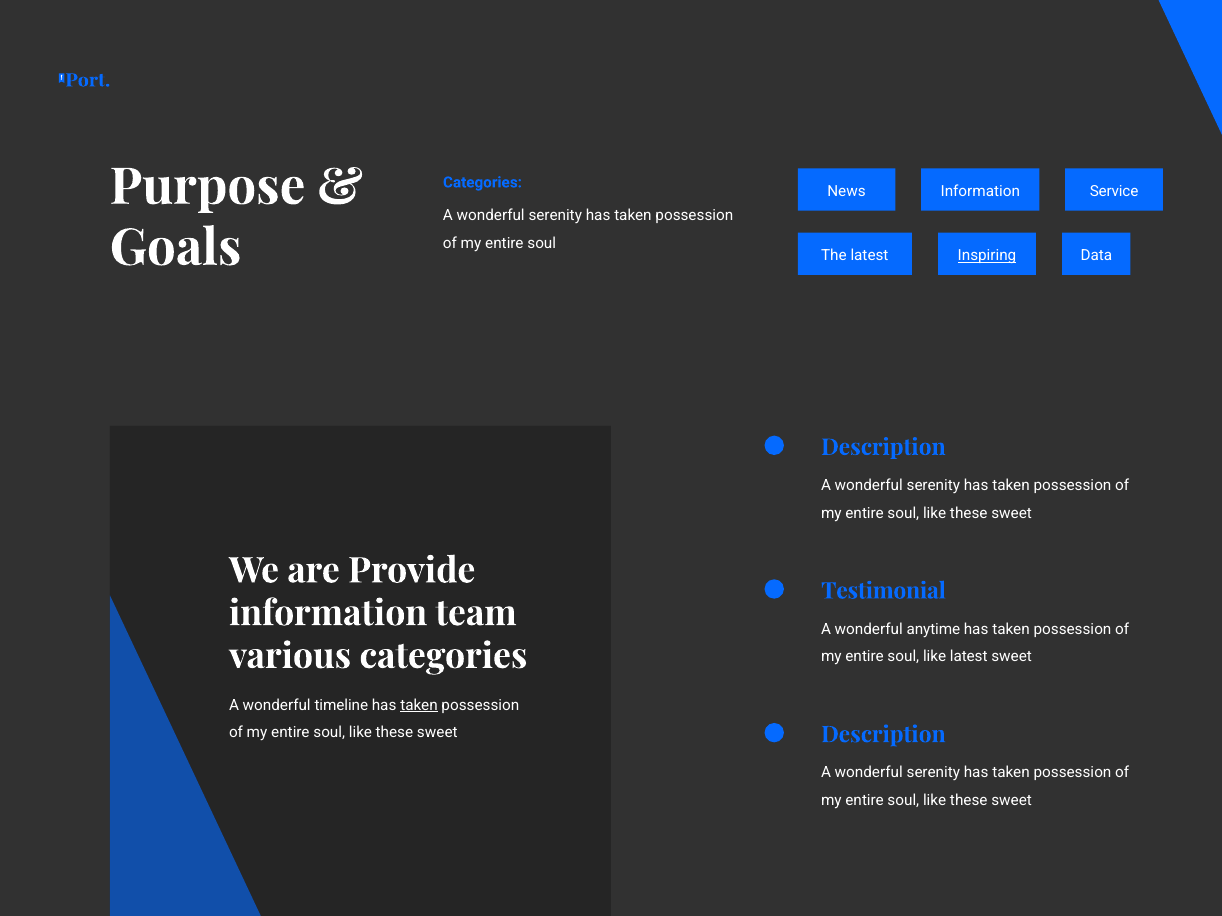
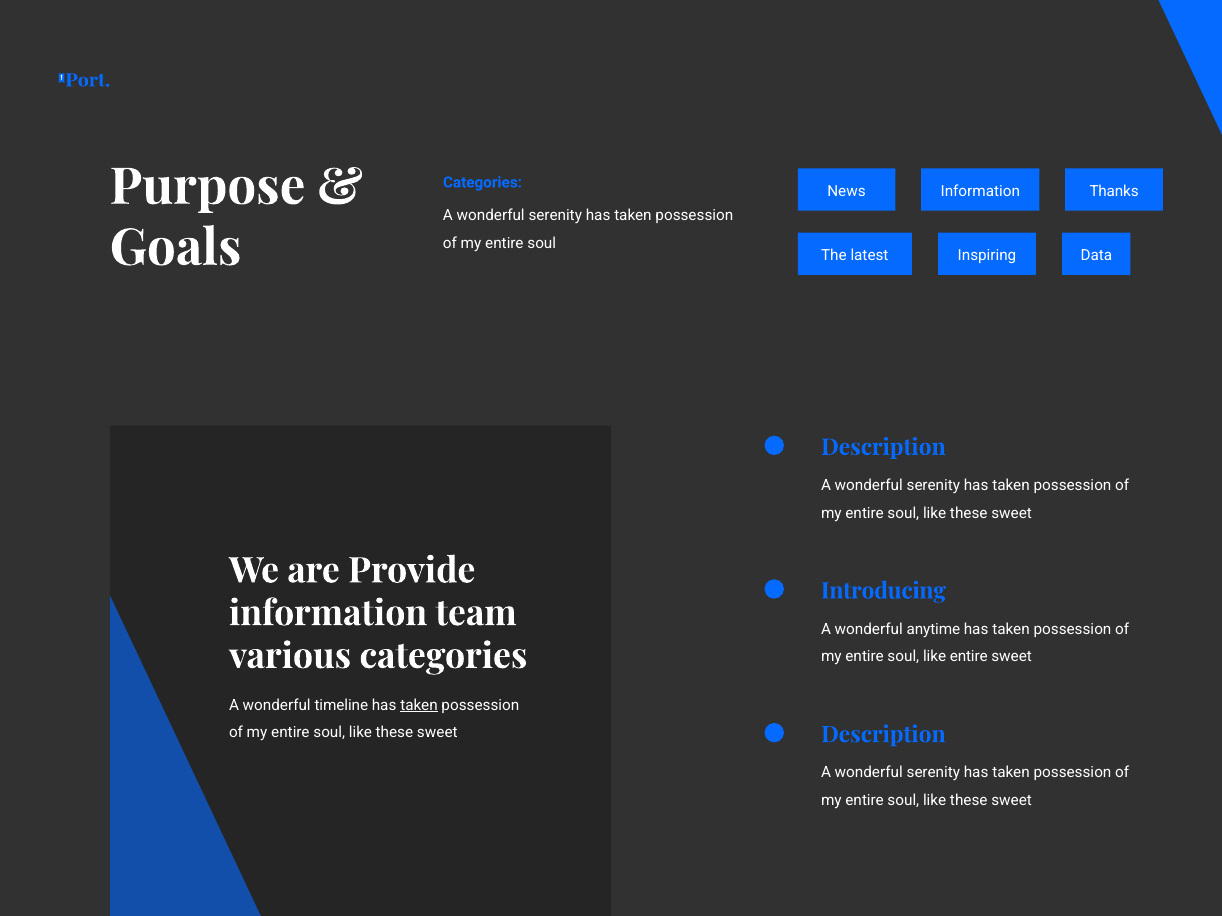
Service: Service -> Thanks
Inspiring underline: present -> none
Testimonial: Testimonial -> Introducing
like latest: latest -> entire
